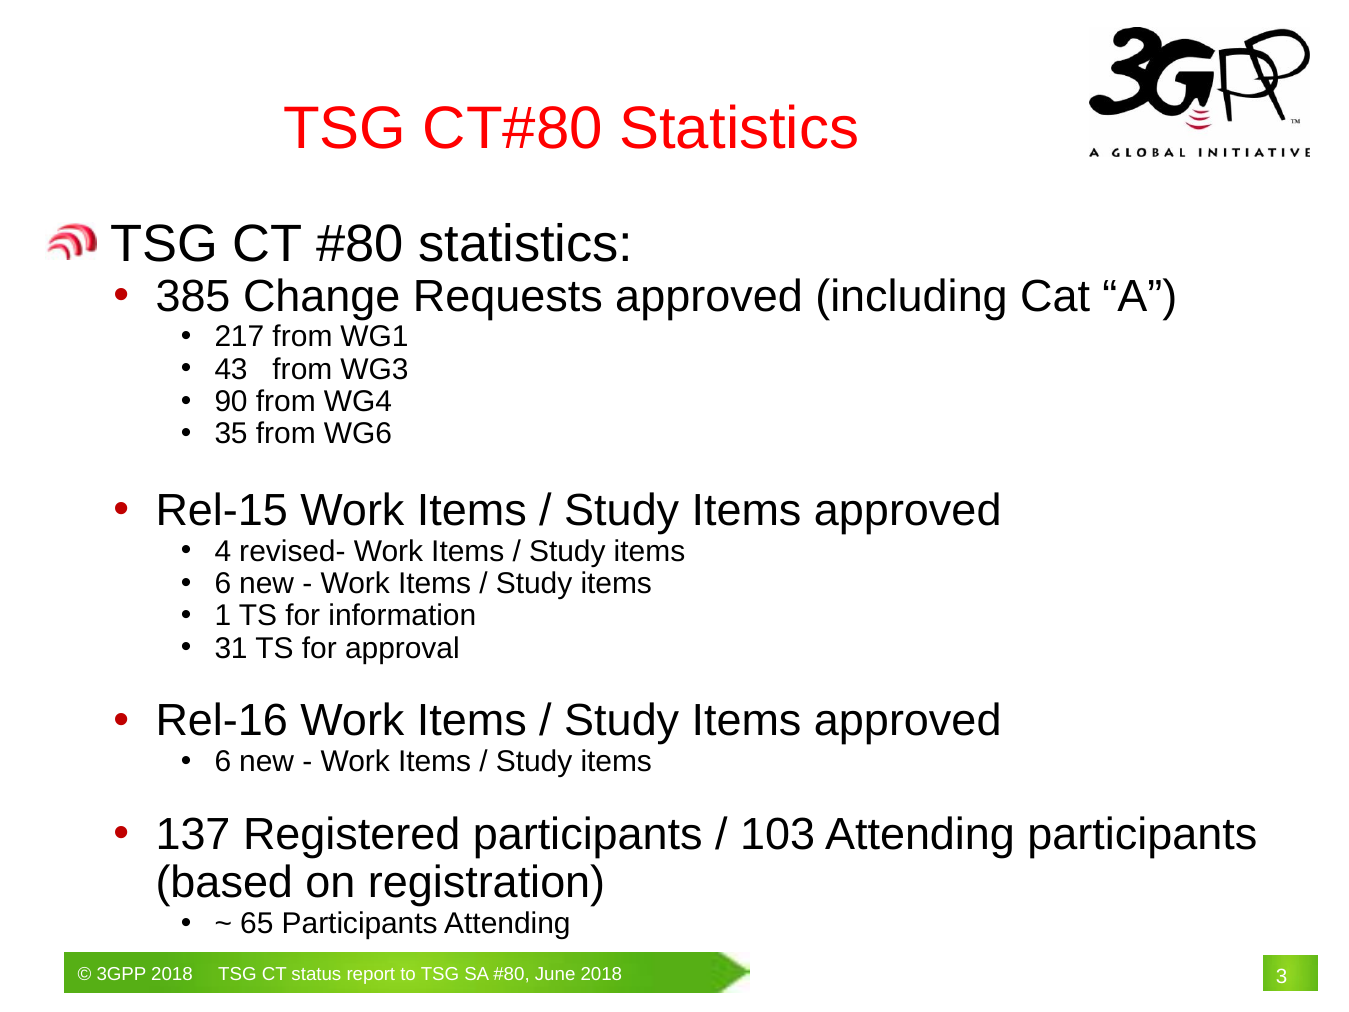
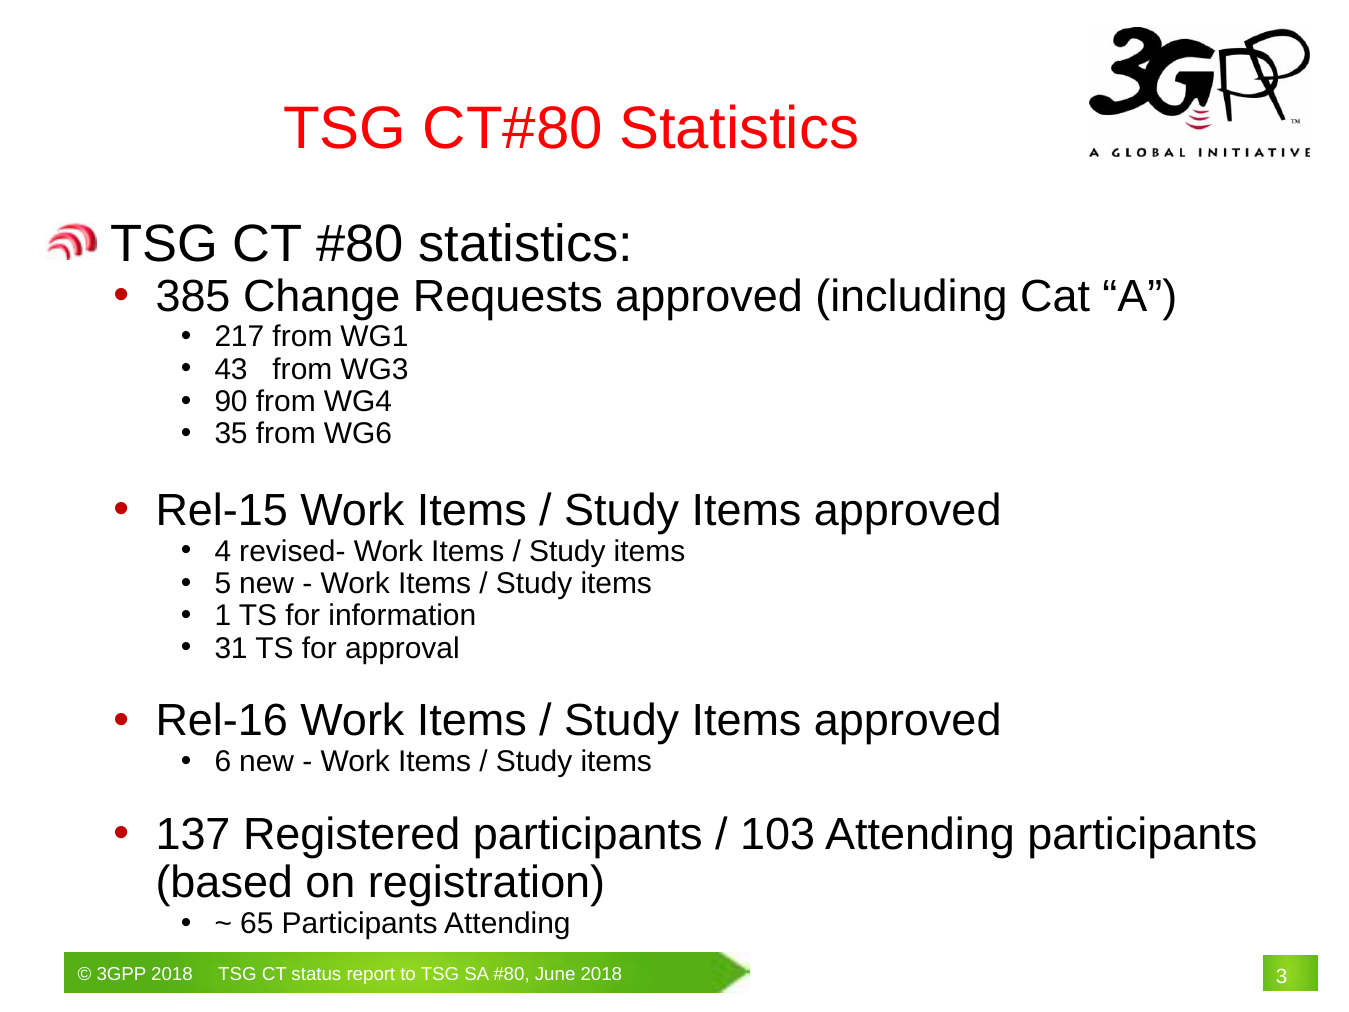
6 at (223, 584): 6 -> 5
